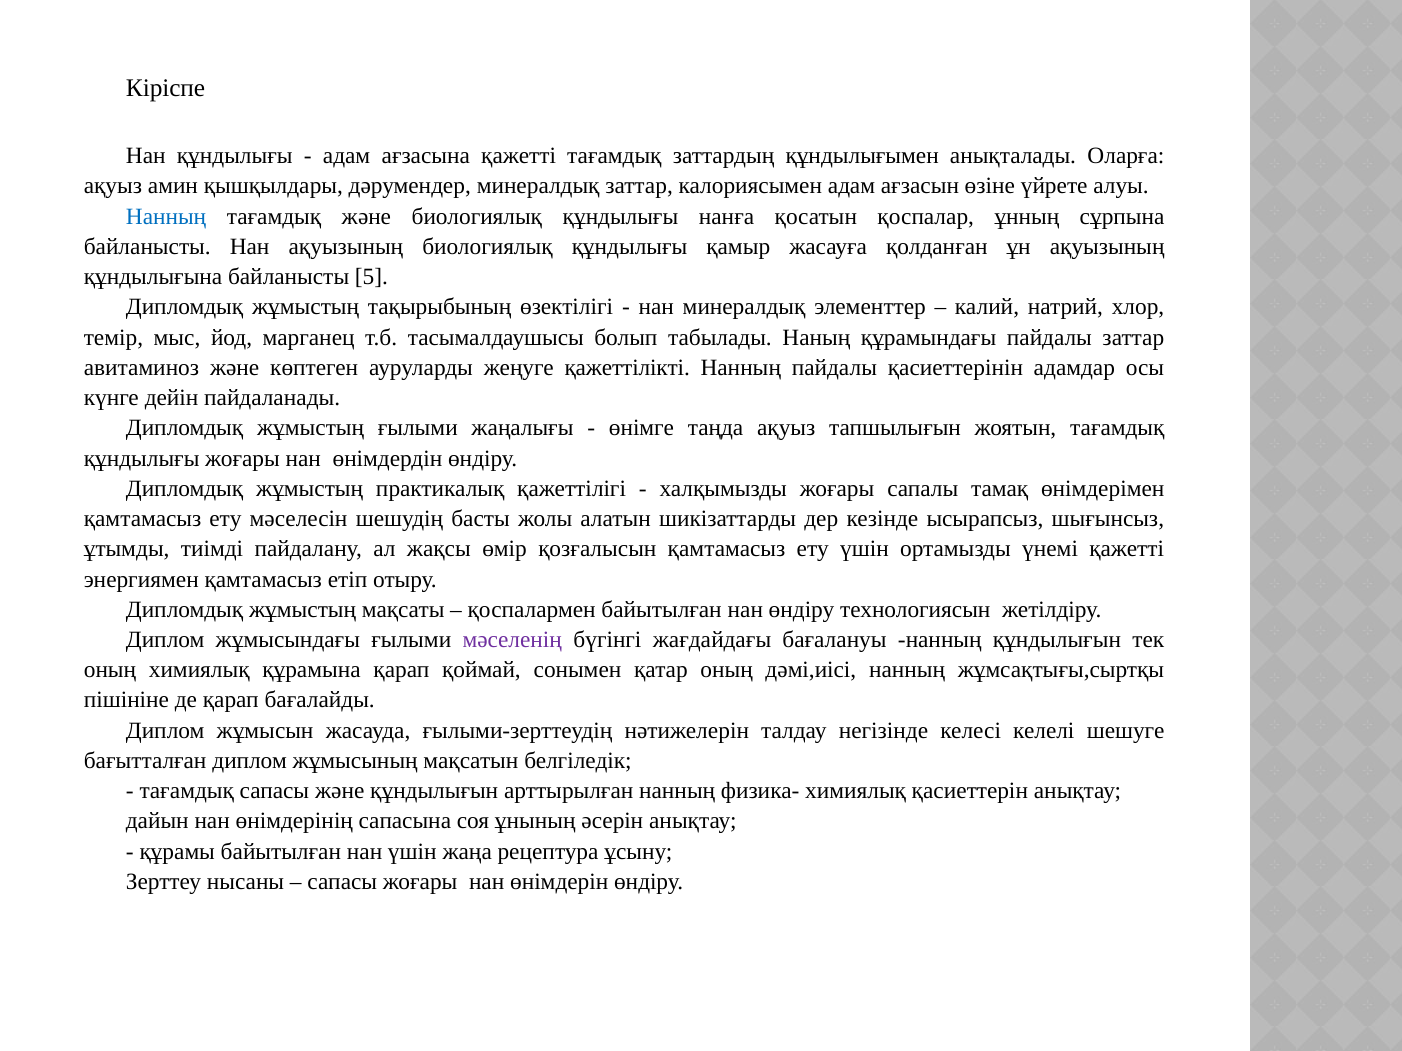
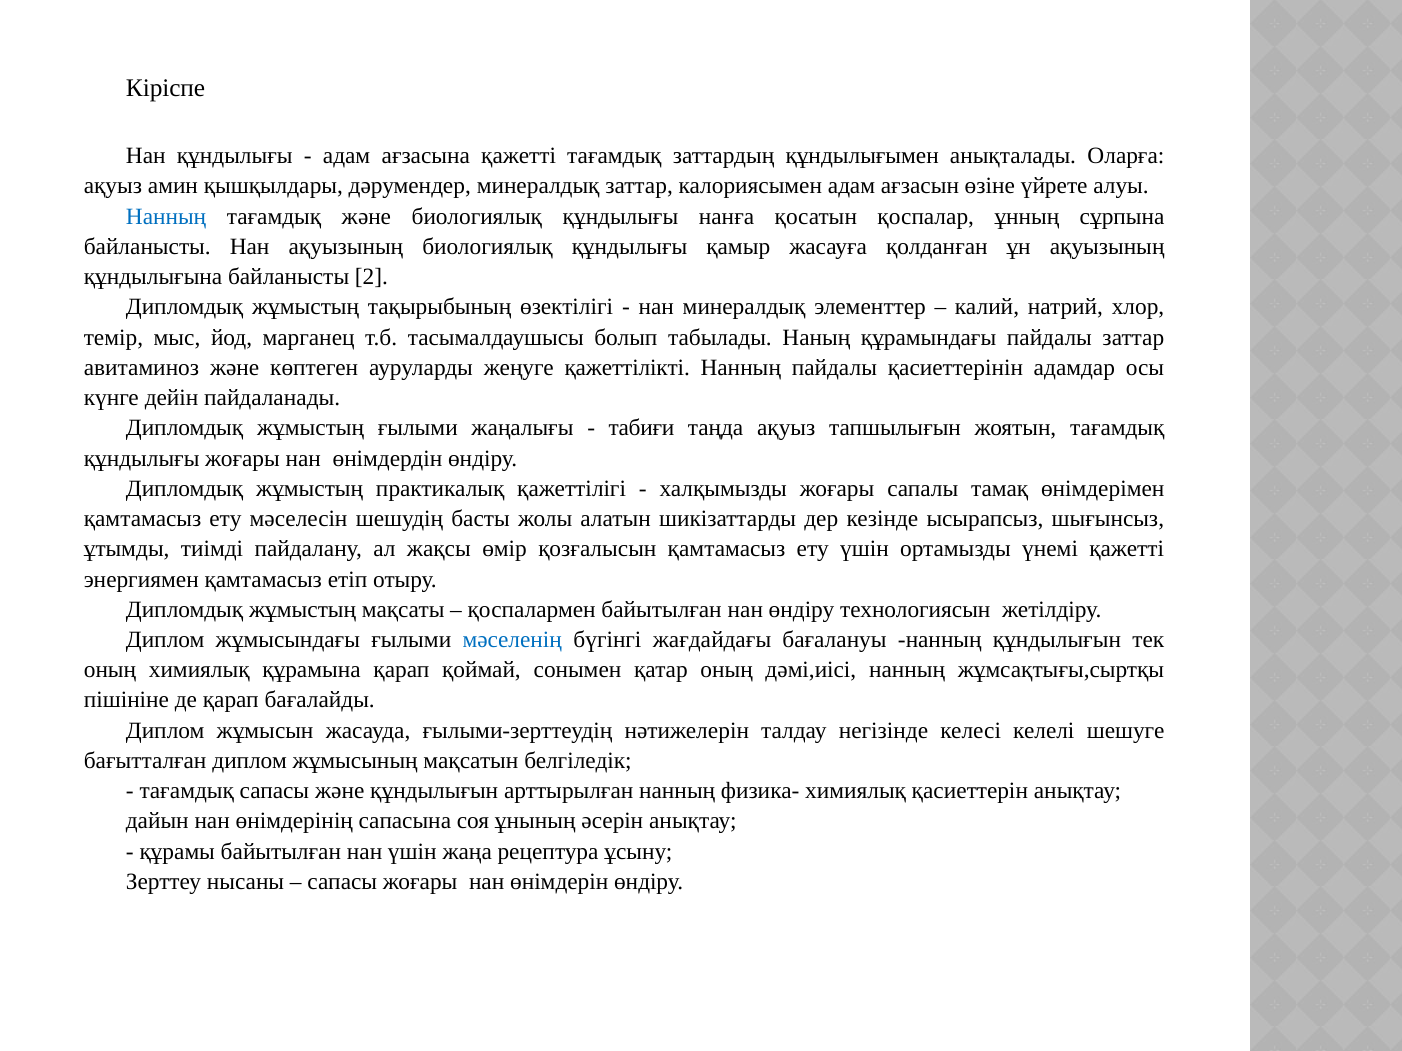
5: 5 -> 2
өнімге: өнімге -> табиғи
мәселенің colour: purple -> blue
